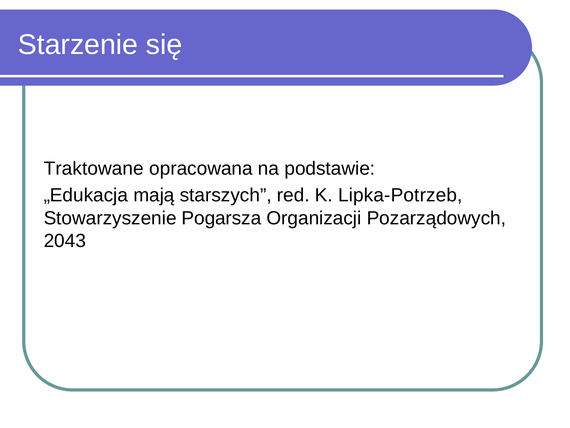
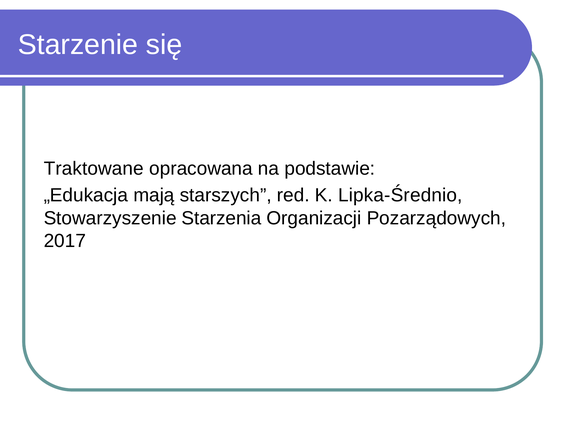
Lipka-Potrzeb: Lipka-Potrzeb -> Lipka-Średnio
Pogarsza: Pogarsza -> Starzenia
2043: 2043 -> 2017
